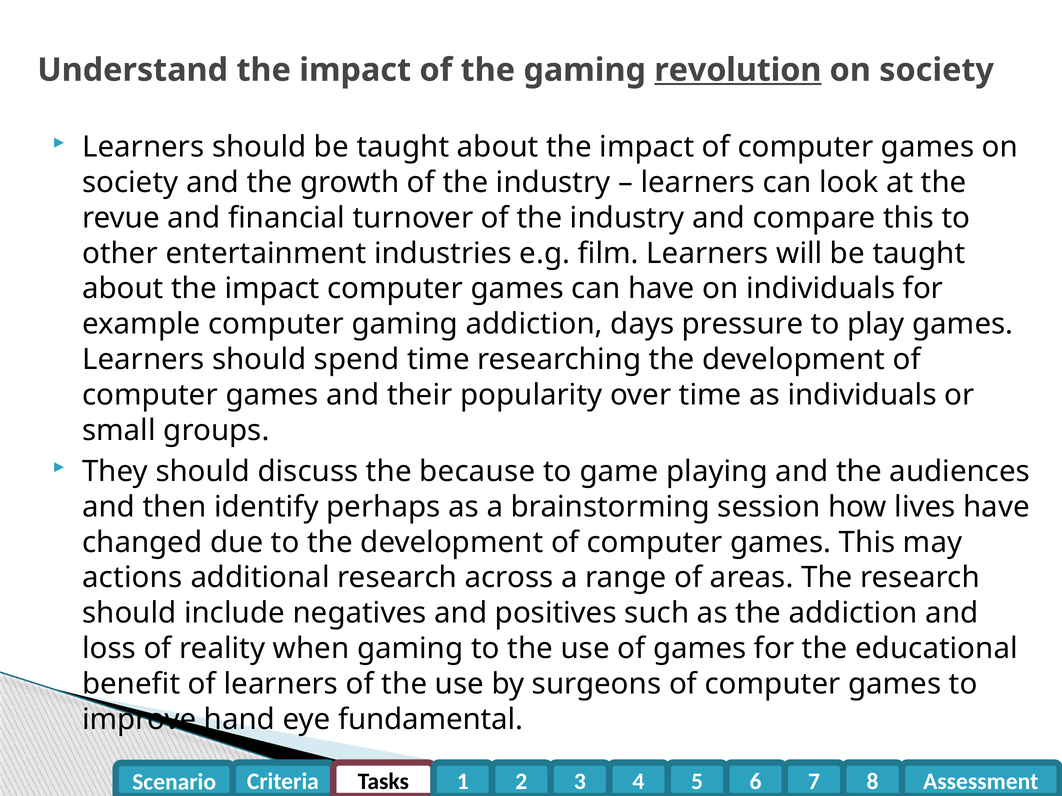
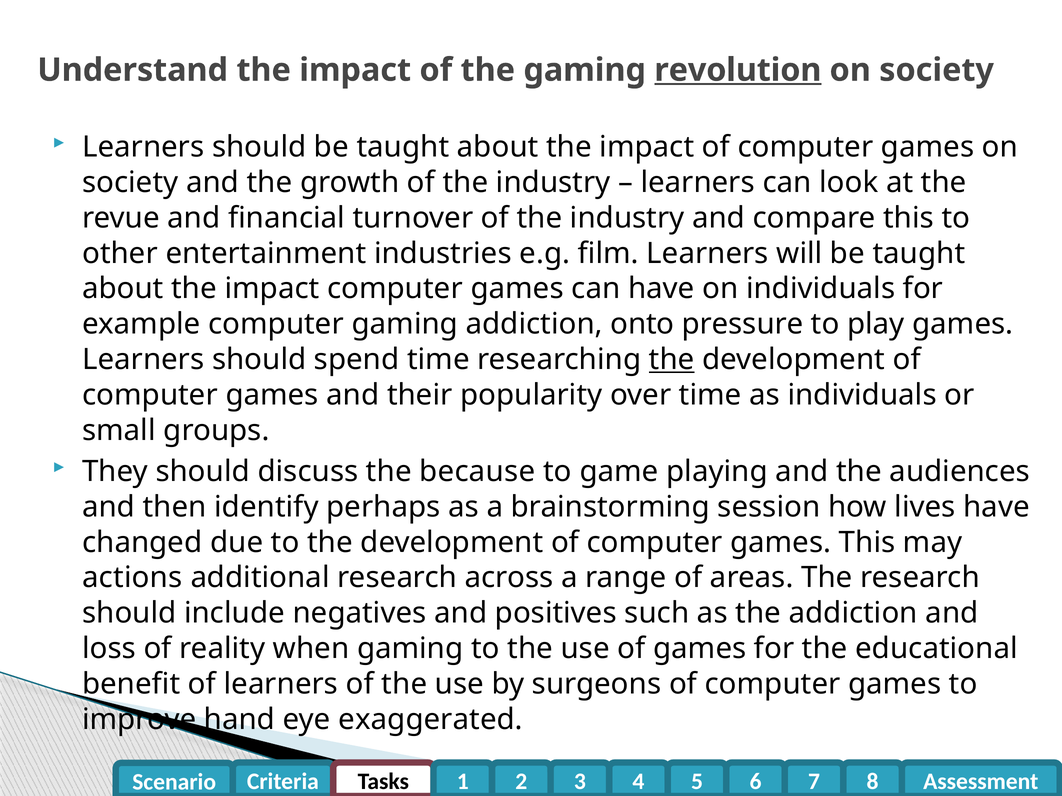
days: days -> onto
the at (672, 360) underline: none -> present
fundamental: fundamental -> exaggerated
